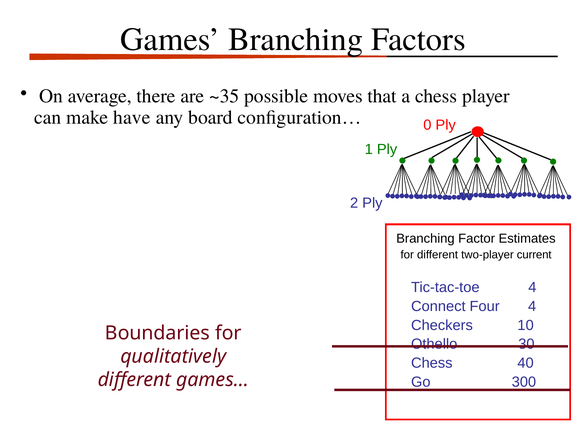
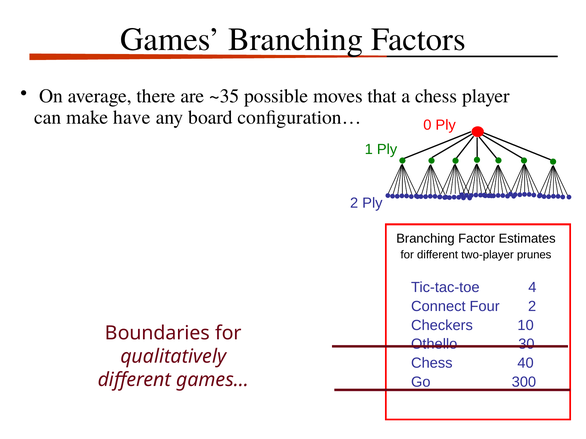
current: current -> prunes
Four 4: 4 -> 2
